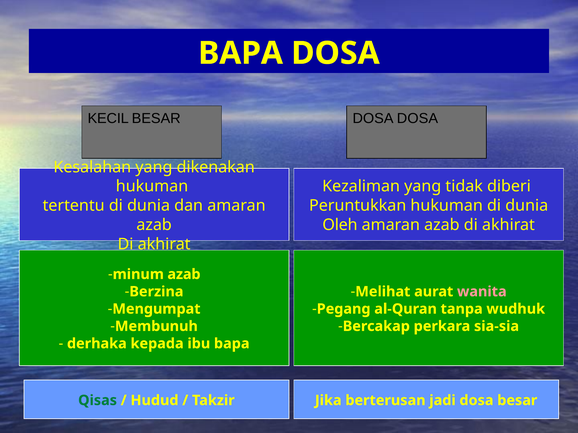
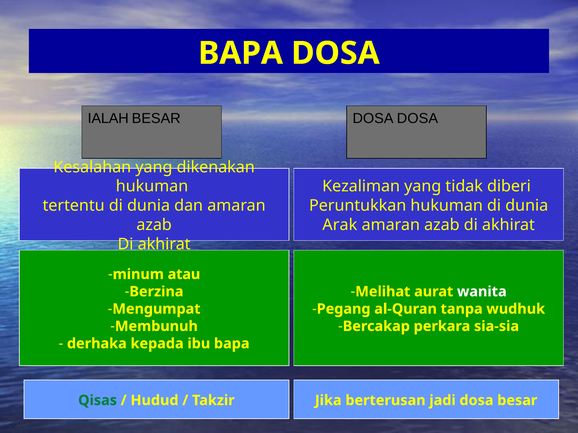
KECIL: KECIL -> IALAH
Oleh: Oleh -> Arak
minum azab: azab -> atau
wanita colour: pink -> white
